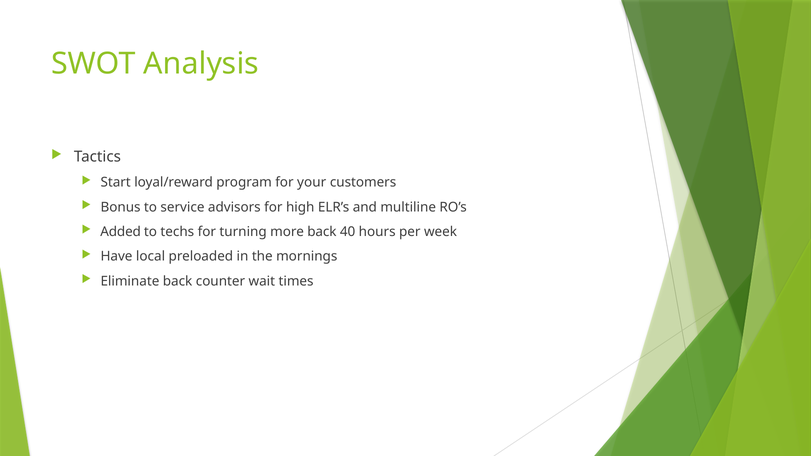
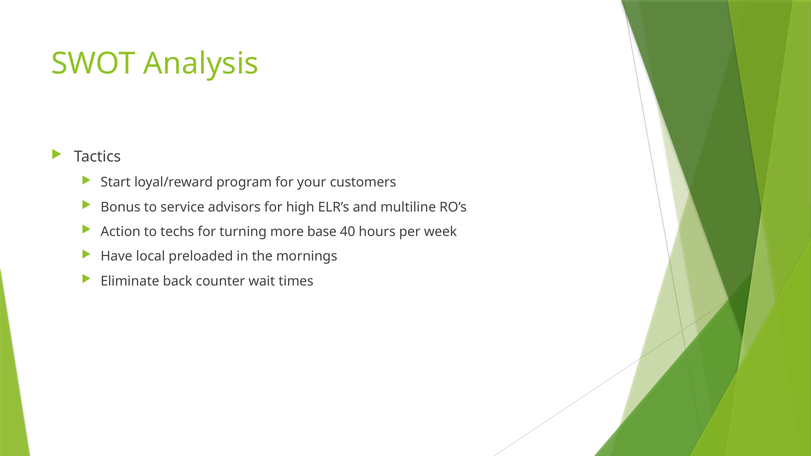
Added: Added -> Action
more back: back -> base
